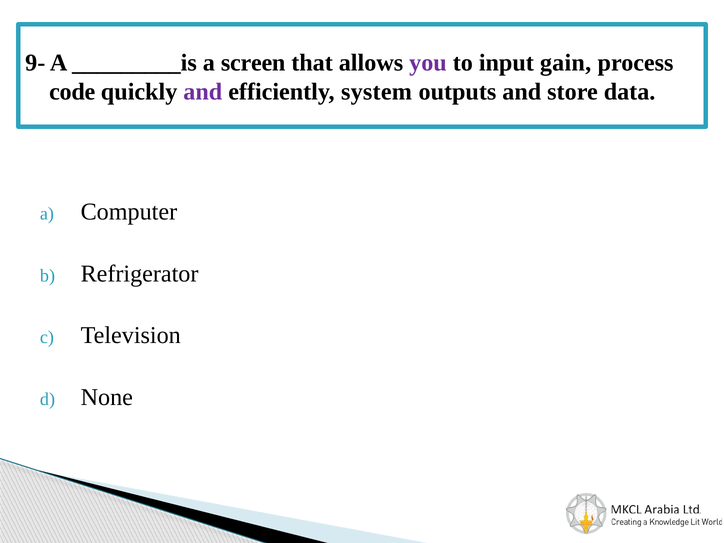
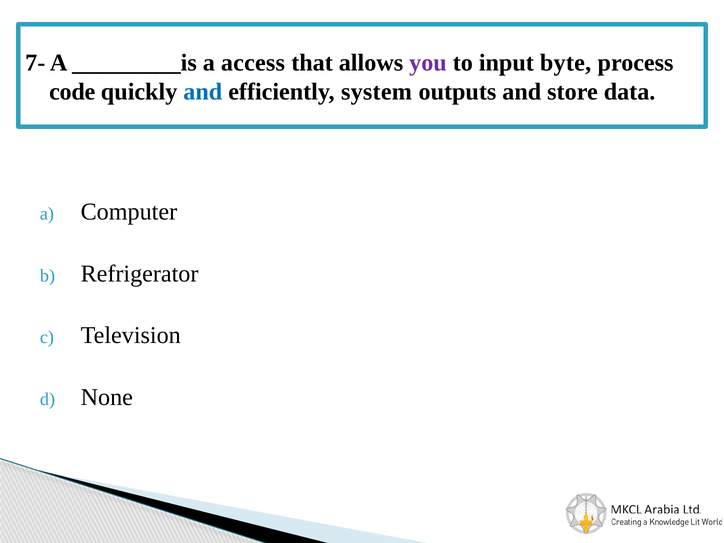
9-: 9- -> 7-
screen: screen -> access
gain: gain -> byte
and at (203, 92) colour: purple -> blue
